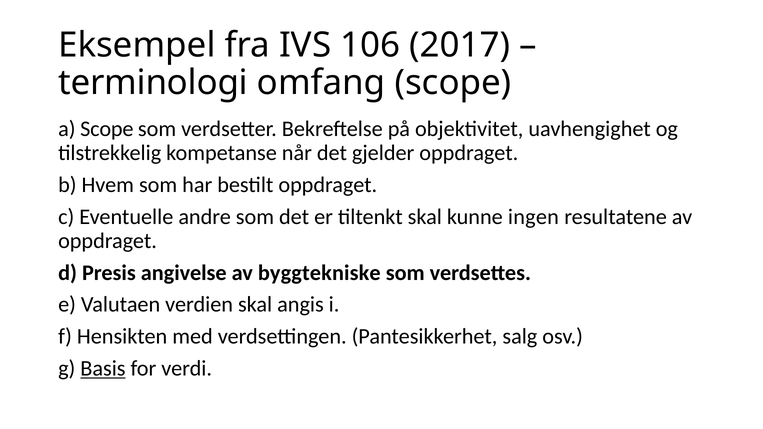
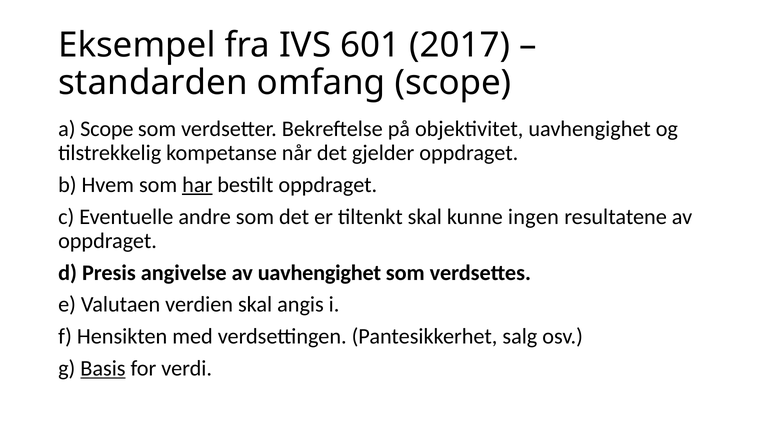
106: 106 -> 601
terminologi: terminologi -> standarden
har underline: none -> present
av byggtekniske: byggtekniske -> uavhengighet
